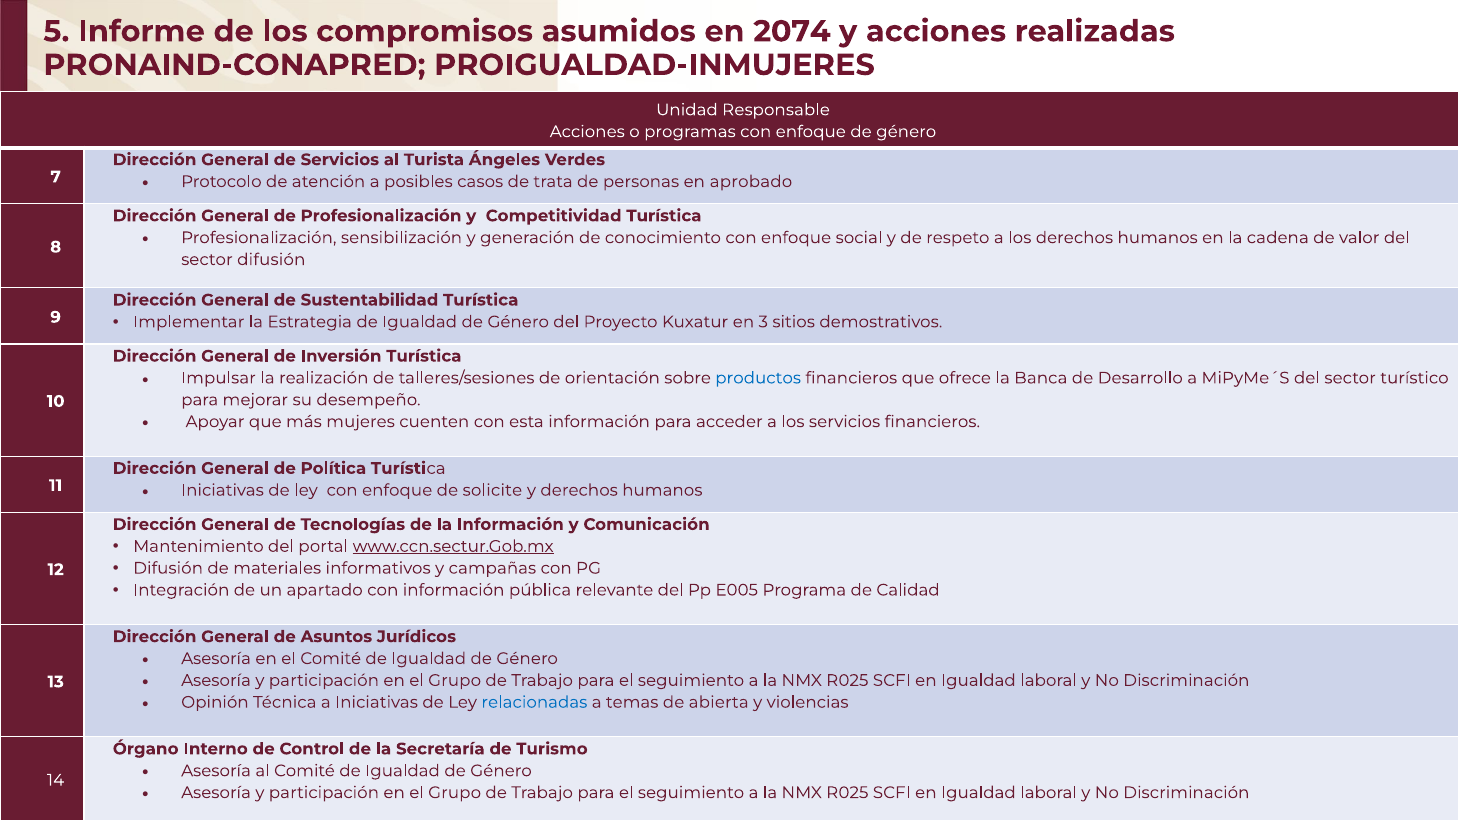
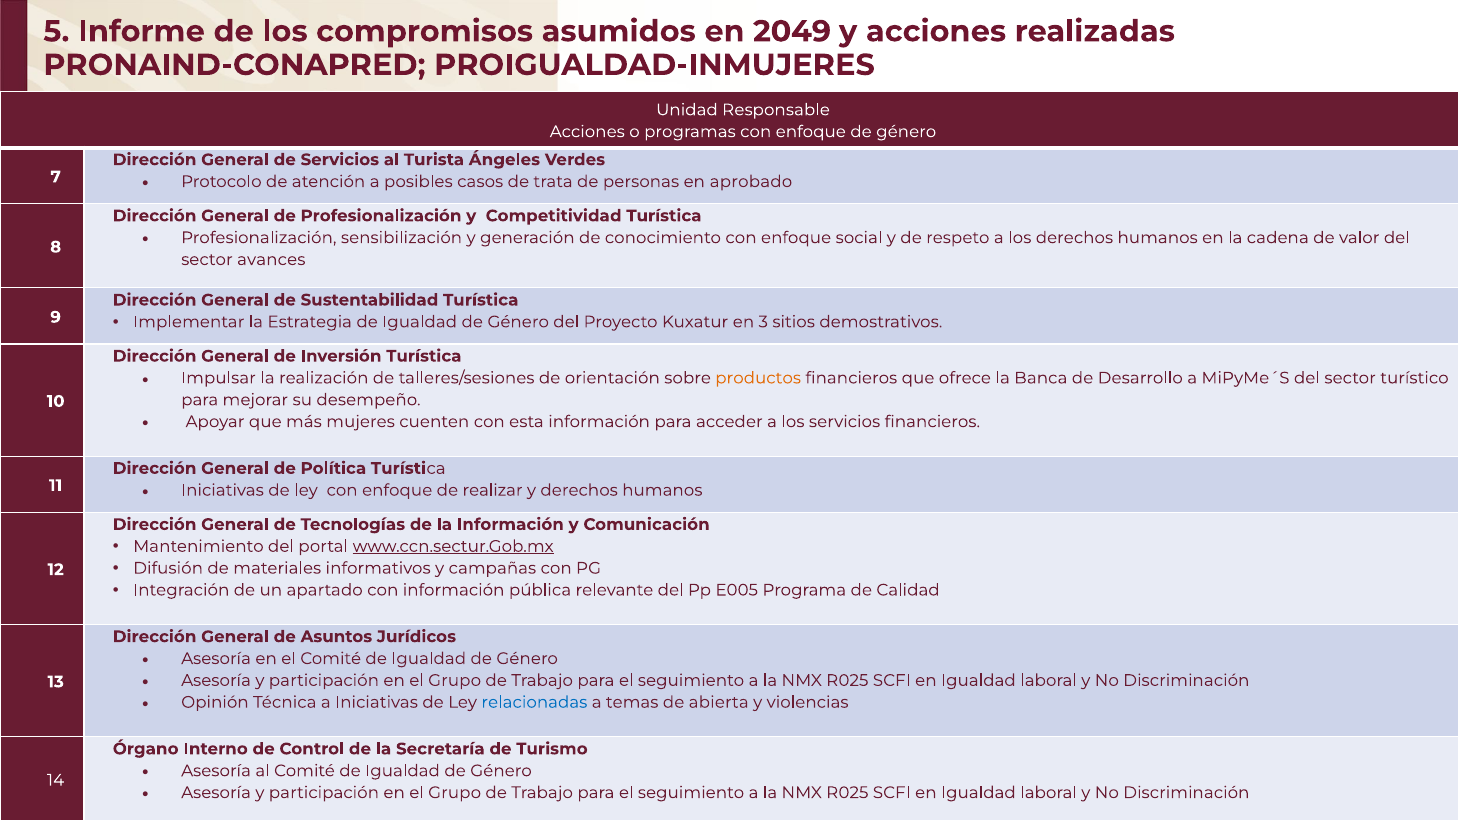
2074: 2074 -> 2049
sector difusión: difusión -> avances
productos colour: blue -> orange
solicite: solicite -> realizar
